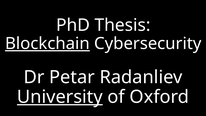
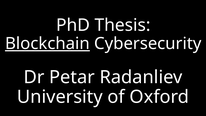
University underline: present -> none
